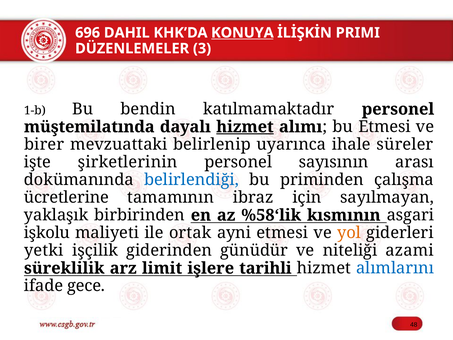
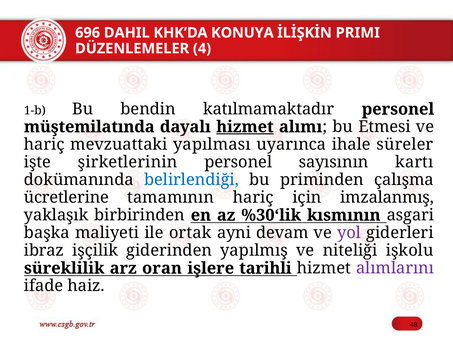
KONUYA underline: present -> none
3: 3 -> 4
birer at (44, 144): birer -> hariç
belirlenip: belirlenip -> yapılması
arası: arası -> kartı
tamamının ibraz: ibraz -> hariç
sayılmayan: sayılmayan -> imzalanmış
%58‘lik: %58‘lik -> %30‘lik
işkolu: işkolu -> başka
ayni etmesi: etmesi -> devam
yol colour: orange -> purple
yetki: yetki -> ibraz
günüdür: günüdür -> yapılmış
azami: azami -> işkolu
limit: limit -> oran
alımlarını colour: blue -> purple
gece: gece -> haiz
